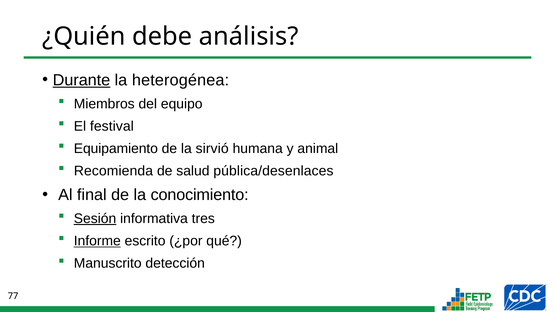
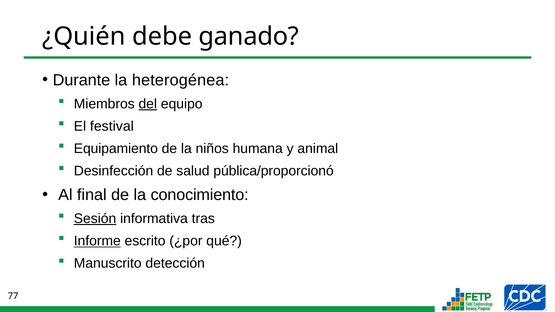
análisis: análisis -> ganado
Durante underline: present -> none
del underline: none -> present
sirvió: sirvió -> niños
Recomienda: Recomienda -> Desinfección
pública/desenlaces: pública/desenlaces -> pública/proporcionó
tres: tres -> tras
